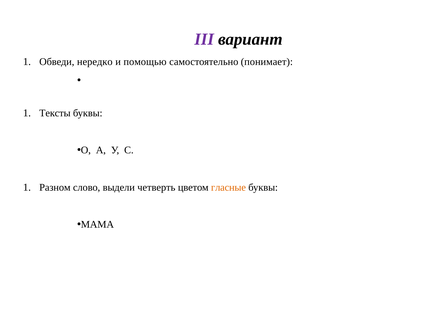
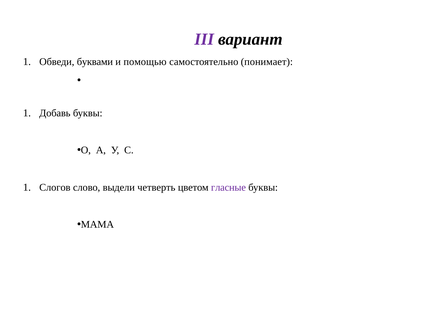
нередко: нередко -> буквами
Тексты: Тексты -> Добавь
Разном: Разном -> Слогов
гласные colour: orange -> purple
